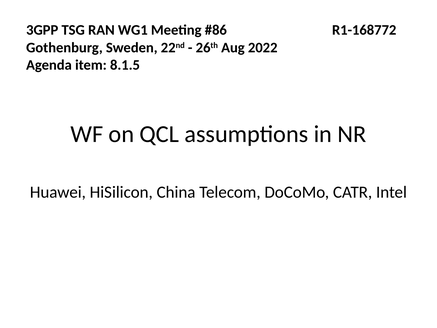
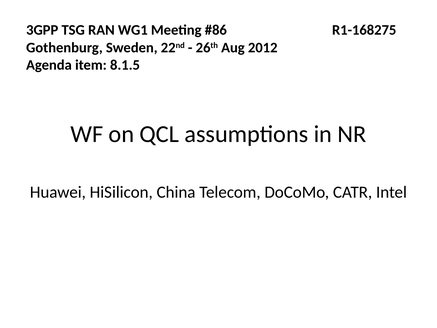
R1-168772: R1-168772 -> R1-168275
2022: 2022 -> 2012
